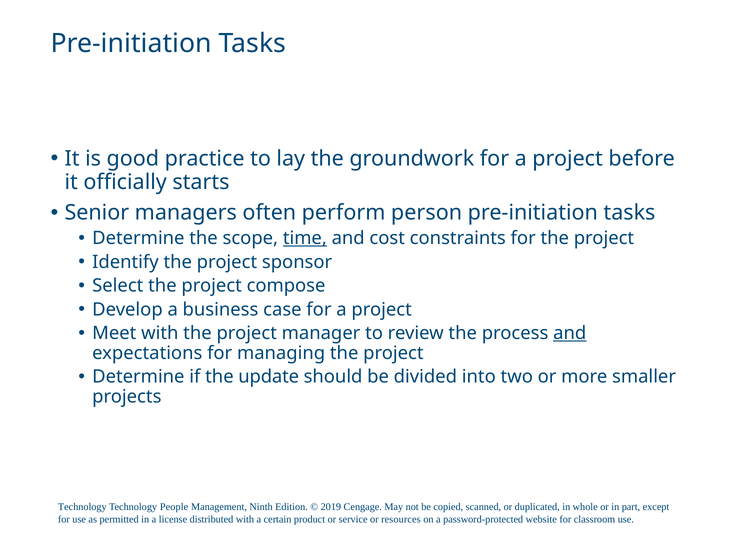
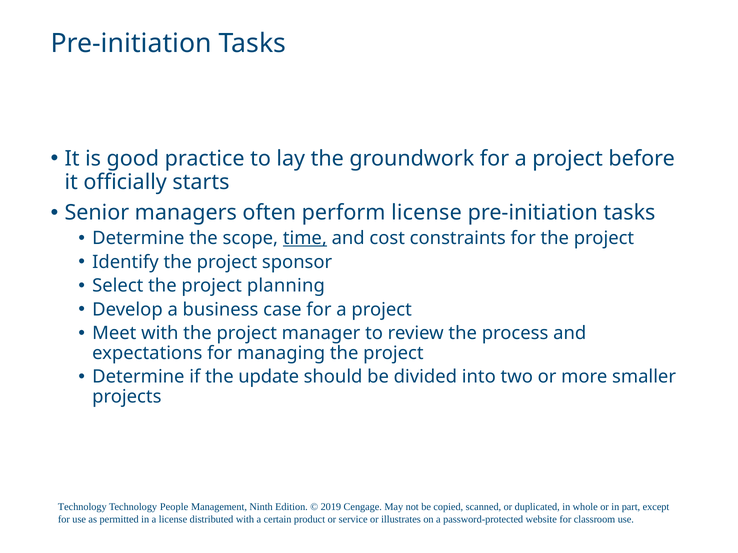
perform person: person -> license
compose: compose -> planning
and at (570, 334) underline: present -> none
resources: resources -> illustrates
